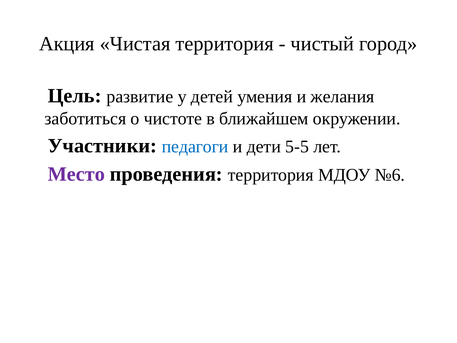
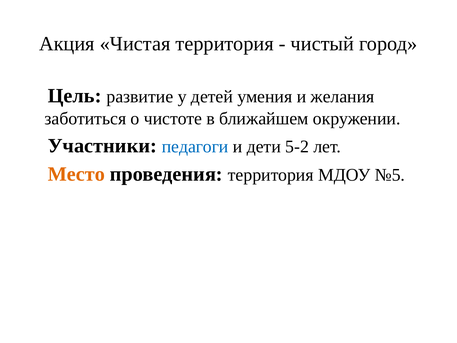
5-5: 5-5 -> 5-2
Место colour: purple -> orange
№6: №6 -> №5
